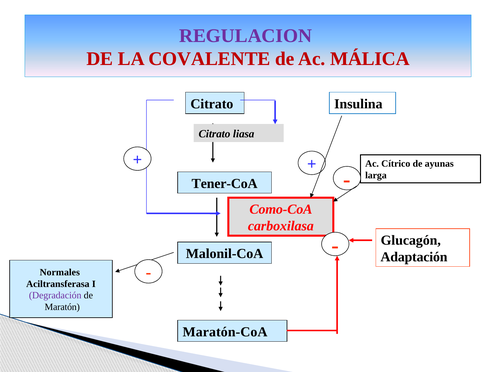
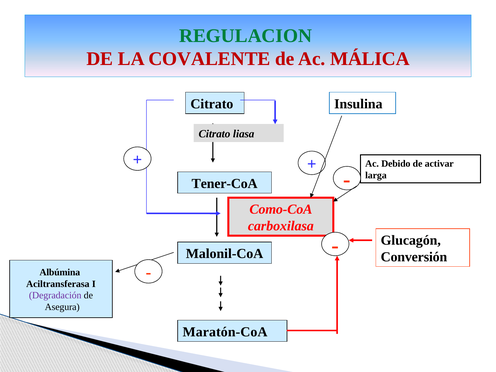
REGULACION colour: purple -> green
Cítrico: Cítrico -> Debido
ayunas: ayunas -> activar
Adaptación: Adaptación -> Conversión
Normales: Normales -> Albúmina
Maratón: Maratón -> Asegura
